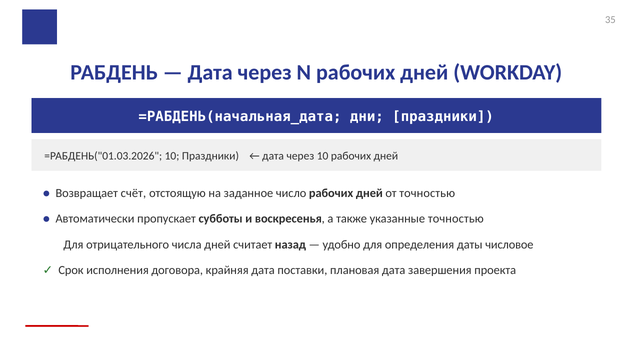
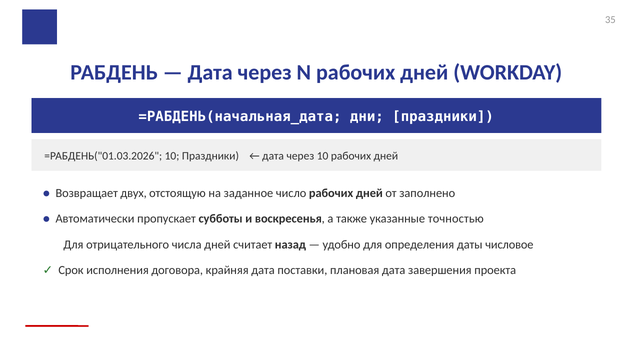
счёт: счёт -> двух
от точностью: точностью -> заполнено
